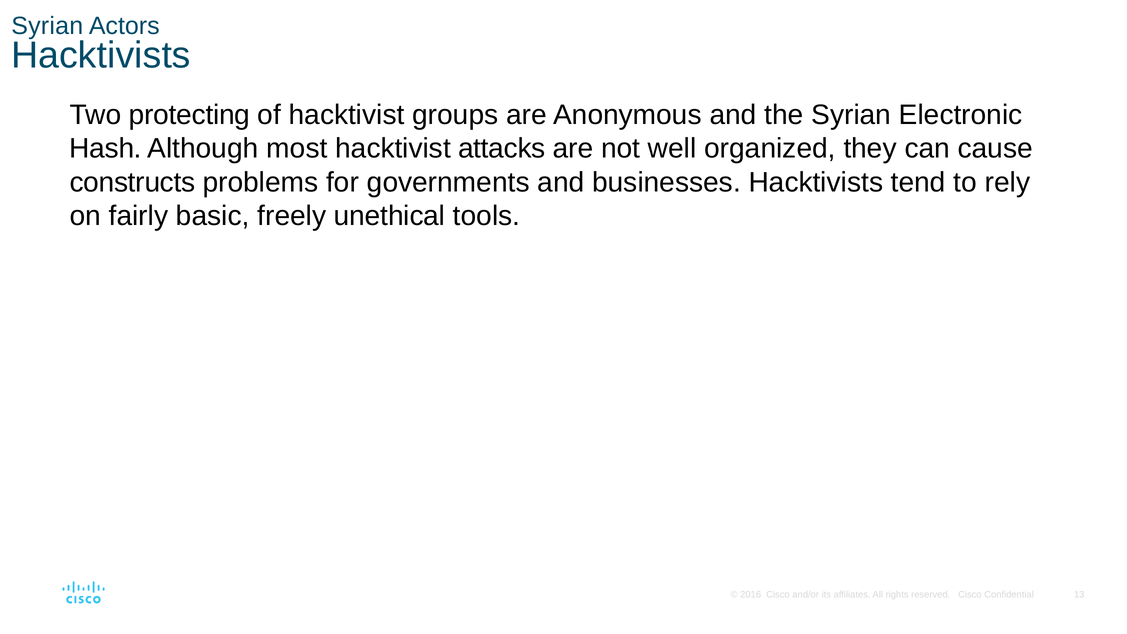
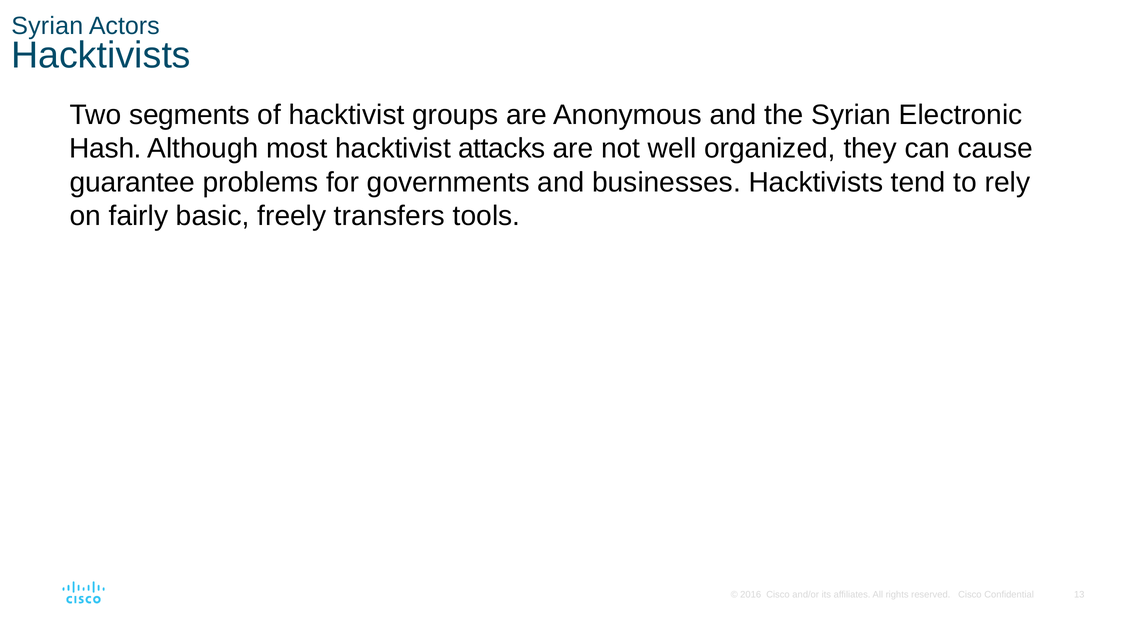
protecting: protecting -> segments
constructs: constructs -> guarantee
unethical: unethical -> transfers
